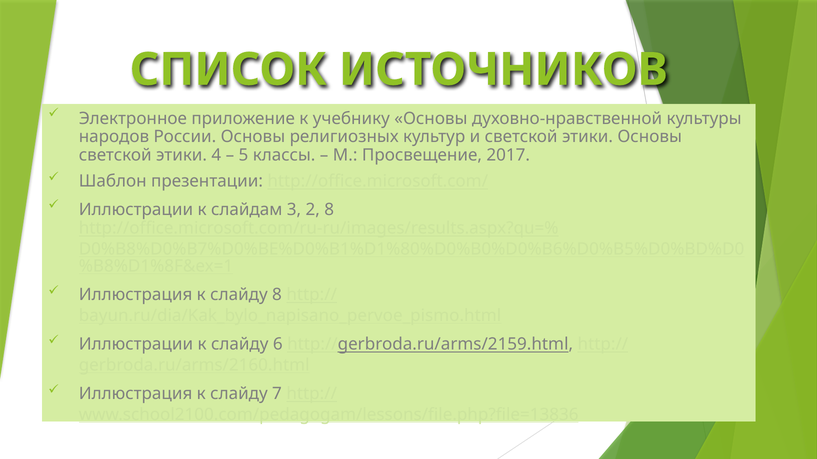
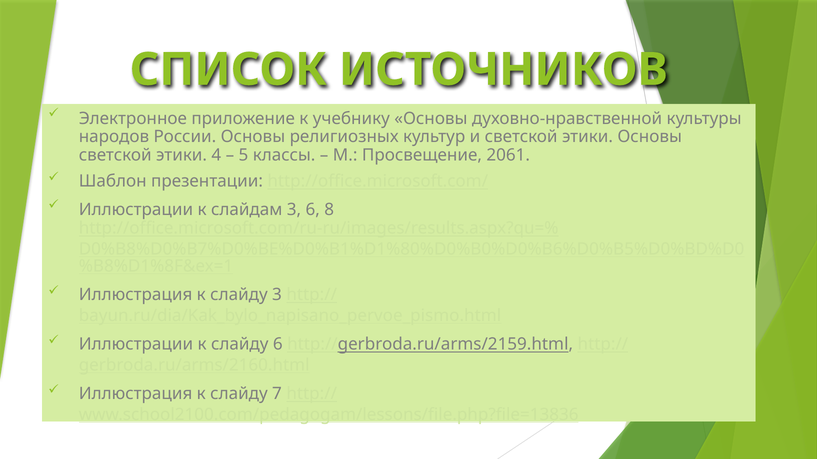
2017: 2017 -> 2061
3 2: 2 -> 6
слайду 8: 8 -> 3
